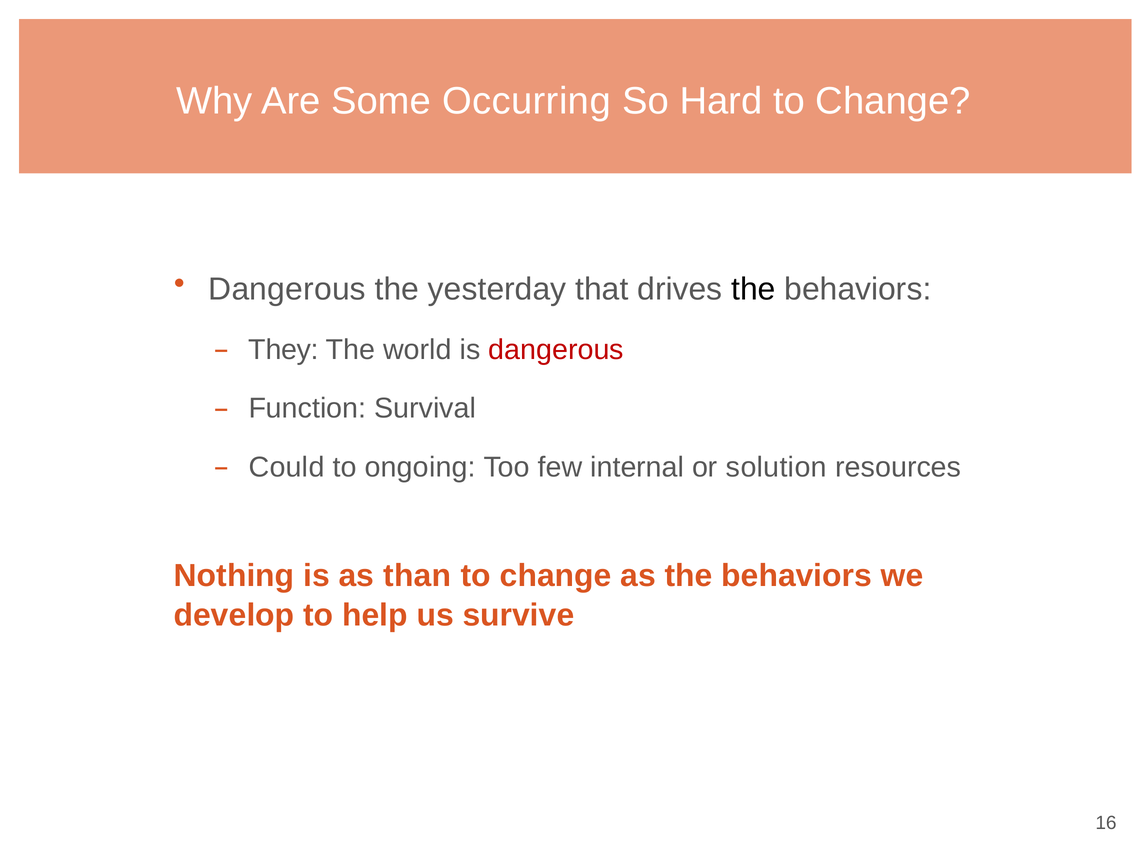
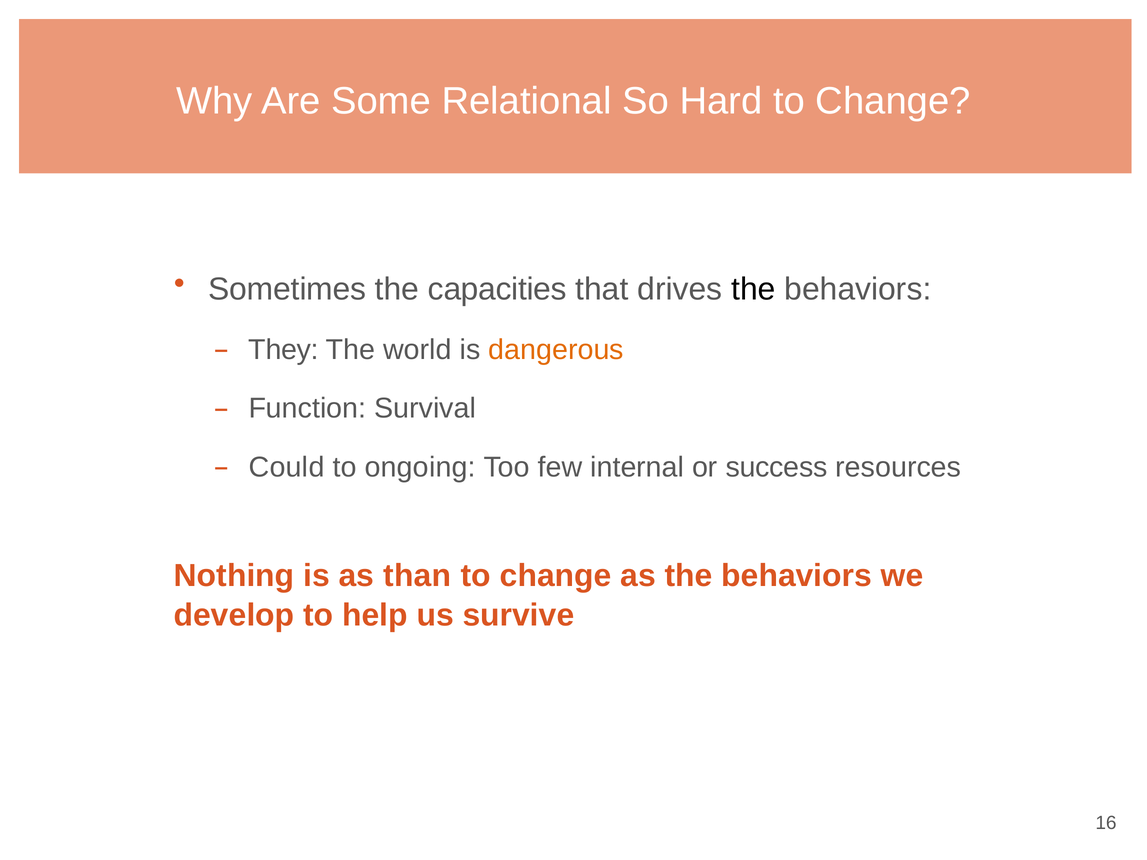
Occurring: Occurring -> Relational
Dangerous at (287, 289): Dangerous -> Sometimes
yesterday: yesterday -> capacities
dangerous at (556, 350) colour: red -> orange
solution: solution -> success
